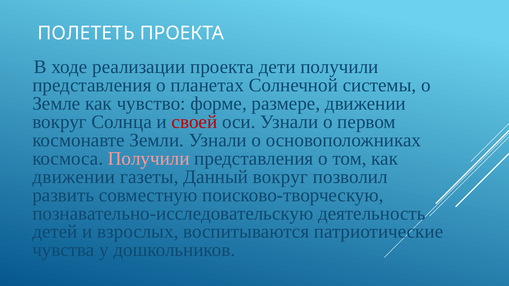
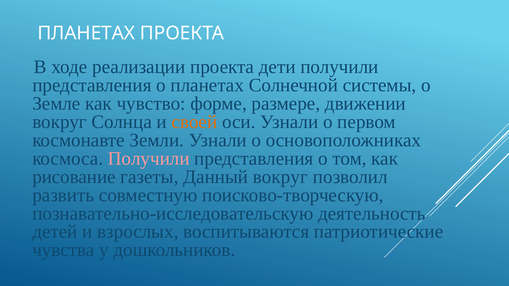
ПОЛЕТЕТЬ at (86, 33): ПОЛЕТЕТЬ -> ПЛАНЕТАХ
своей colour: red -> orange
движении at (74, 177): движении -> рисование
